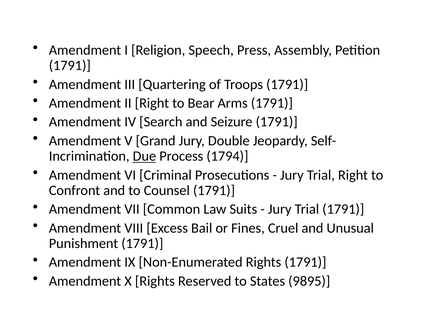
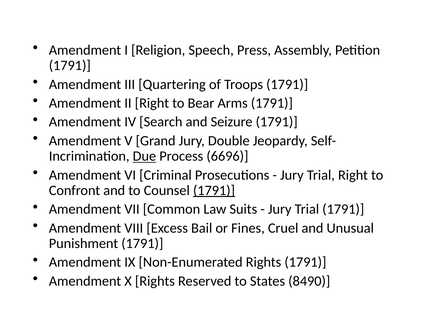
1794: 1794 -> 6696
1791 at (214, 190) underline: none -> present
9895: 9895 -> 8490
